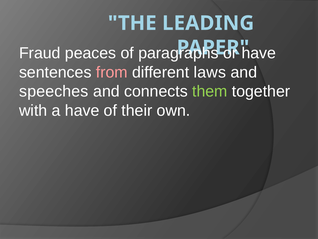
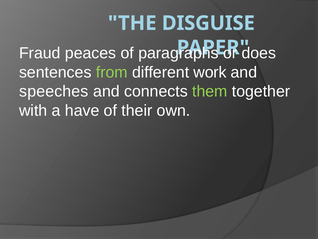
LEADING: LEADING -> DISGUISE
have at (259, 53): have -> does
from colour: pink -> light green
laws: laws -> work
